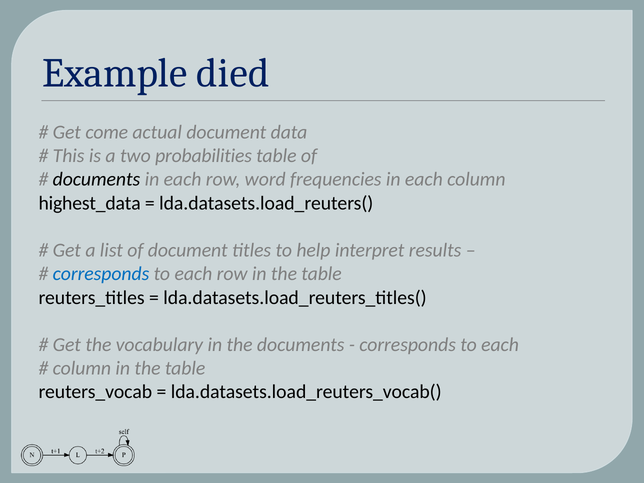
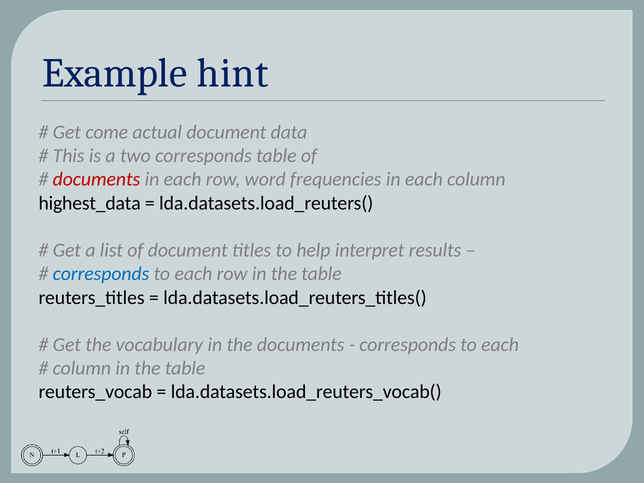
died: died -> hint
two probabilities: probabilities -> corresponds
documents at (96, 180) colour: black -> red
